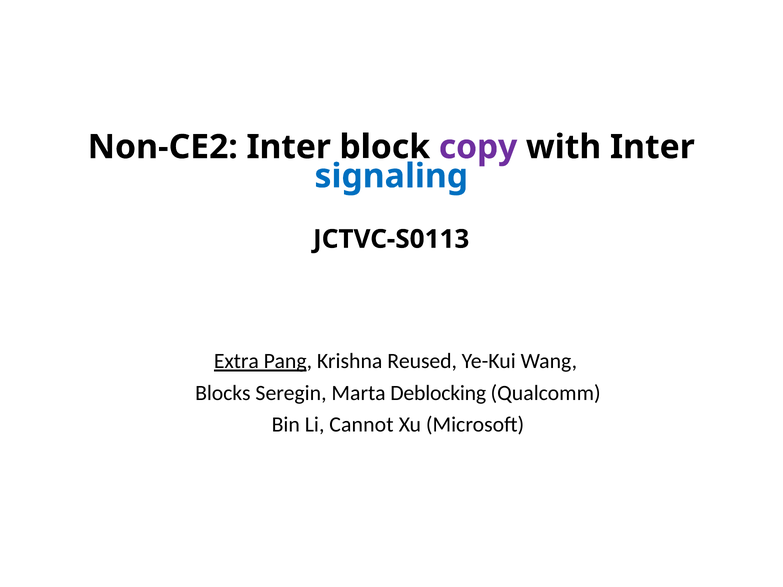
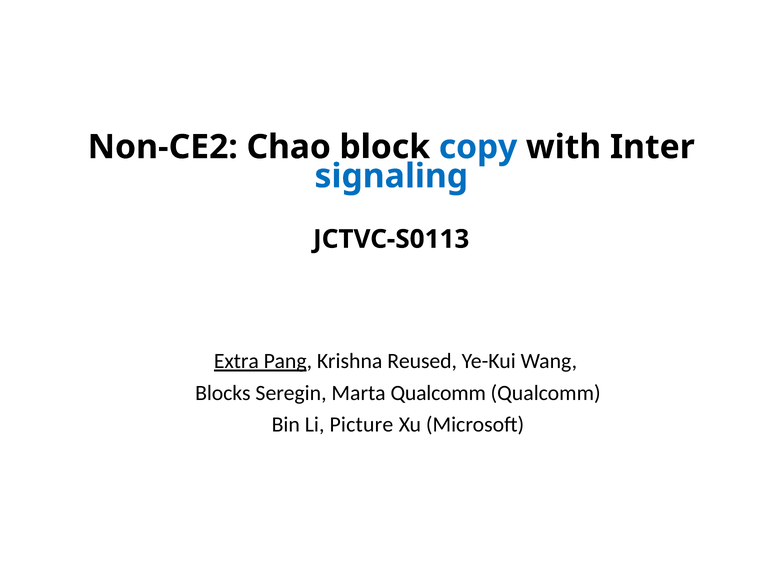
Non-CE2 Inter: Inter -> Chao
copy colour: purple -> blue
Marta Deblocking: Deblocking -> Qualcomm
Cannot: Cannot -> Picture
